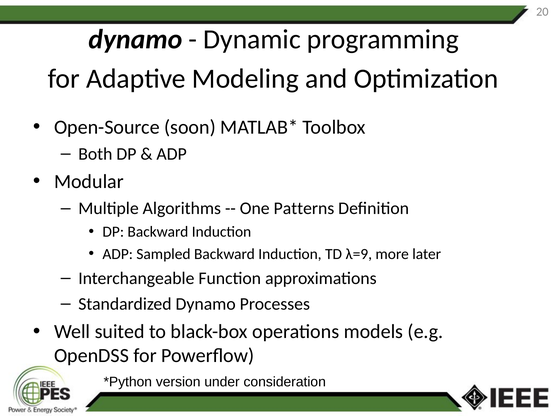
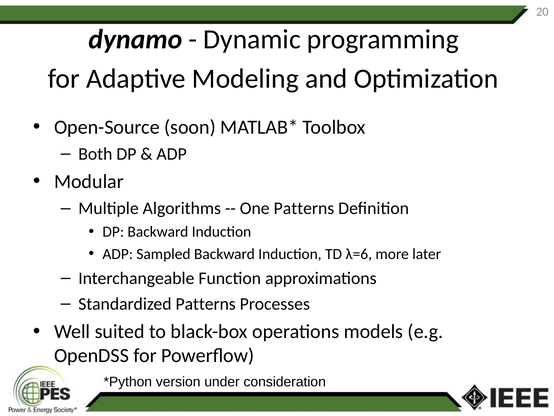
λ=9: λ=9 -> λ=6
Standardized Dynamo: Dynamo -> Patterns
